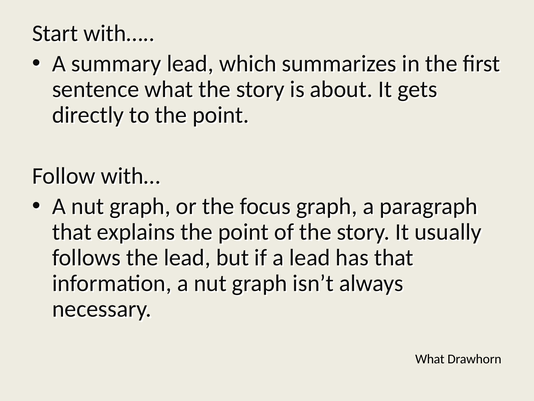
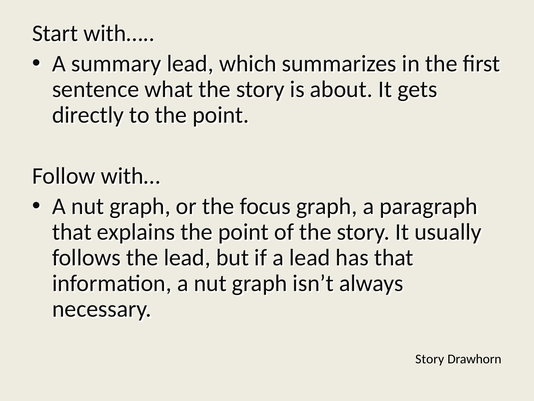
What at (430, 359): What -> Story
